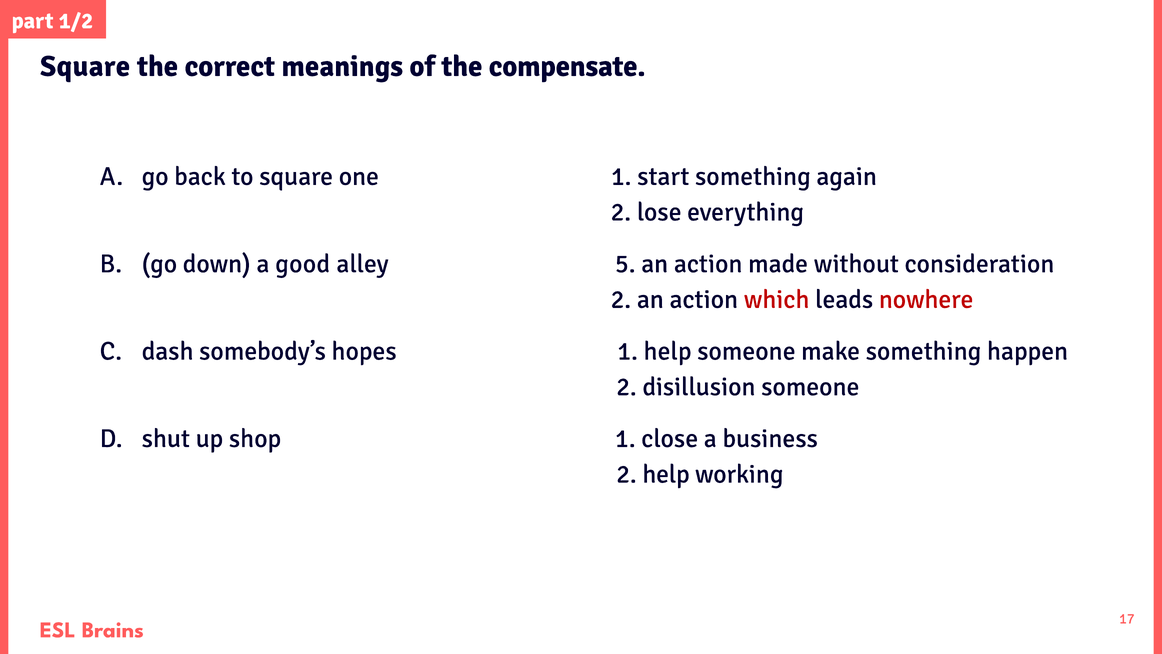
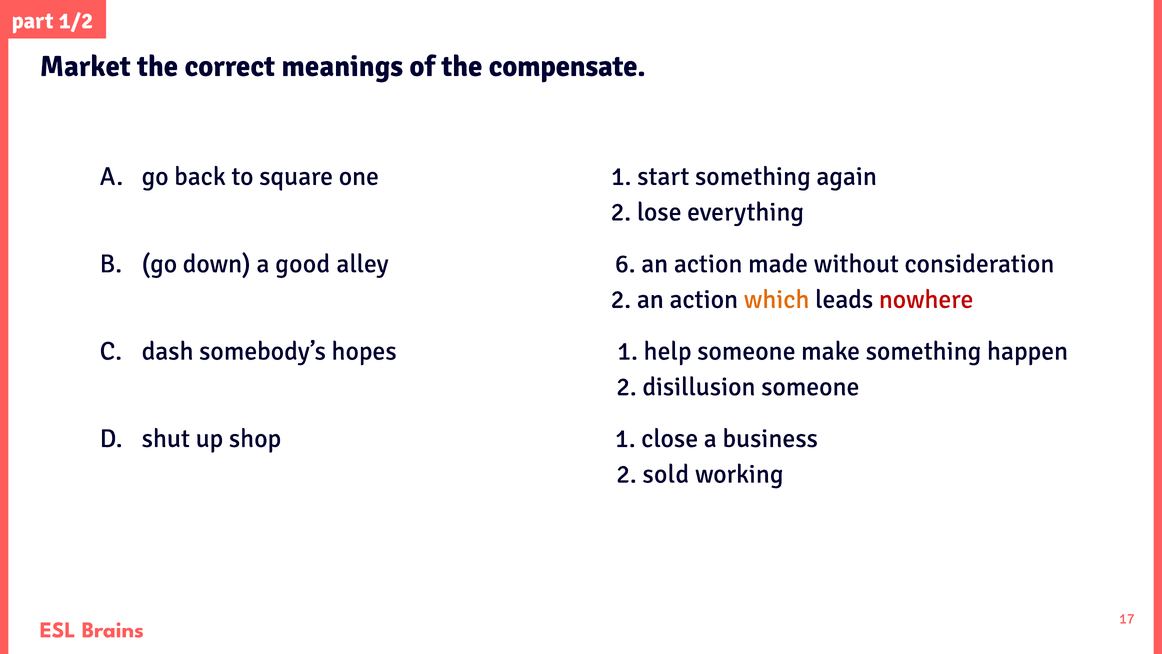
Square at (85, 66): Square -> Market
5: 5 -> 6
which colour: red -> orange
2 help: help -> sold
